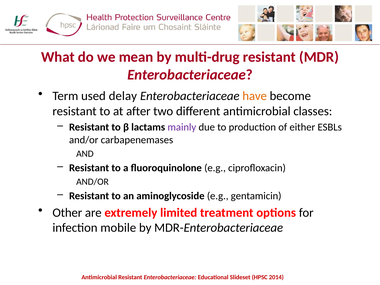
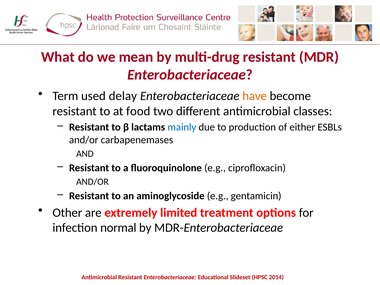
after: after -> food
mainly colour: purple -> blue
mobile: mobile -> normal
